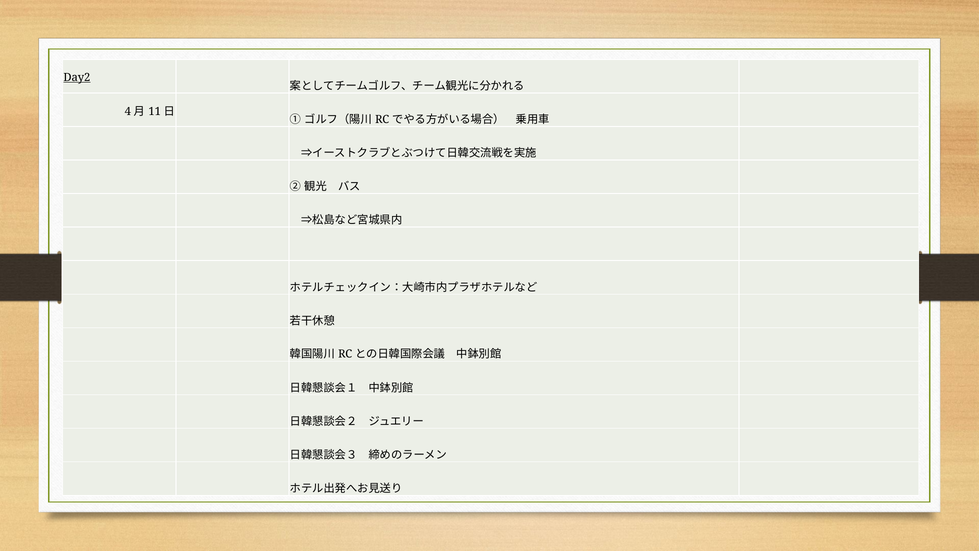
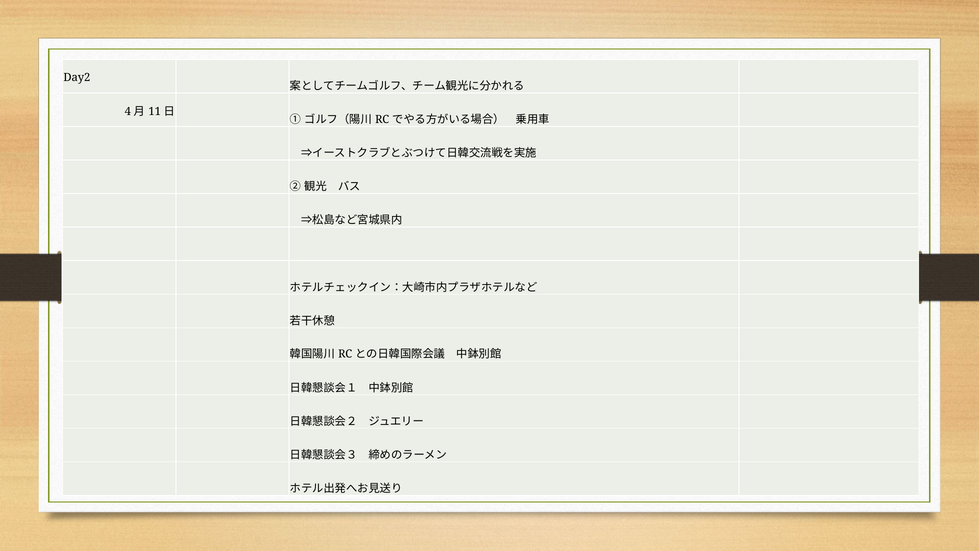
Day2 underline: present -> none
